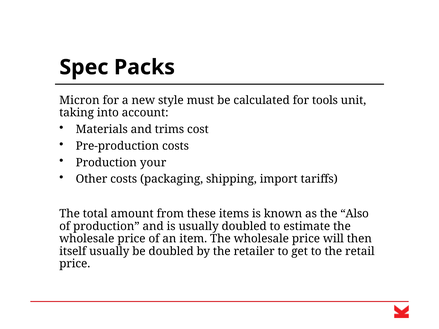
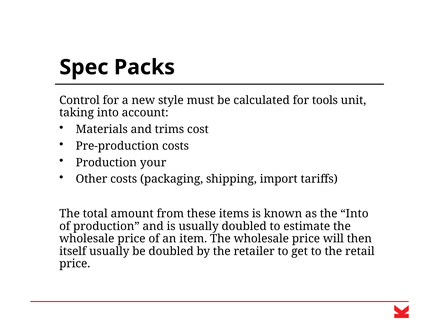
Micron: Micron -> Control
the Also: Also -> Into
